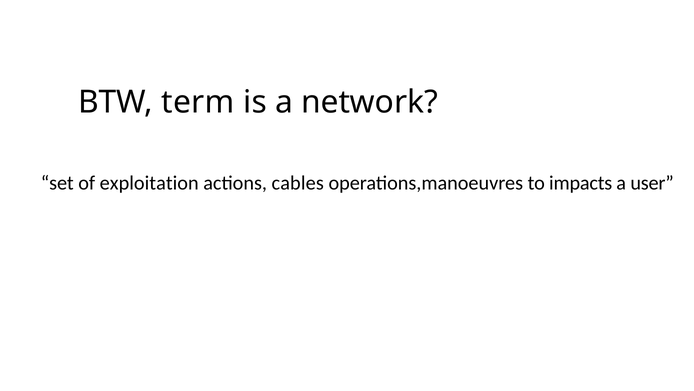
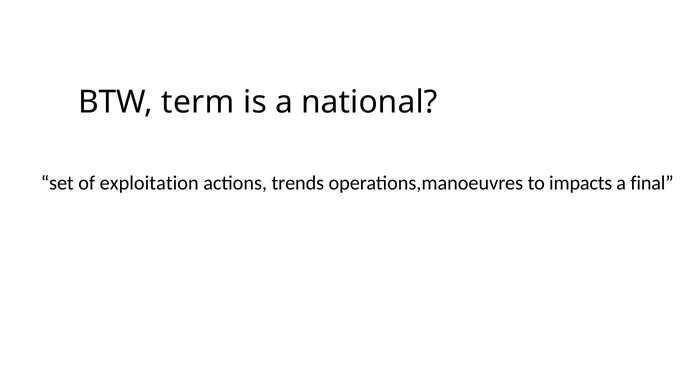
network: network -> national
cables: cables -> trends
user: user -> final
